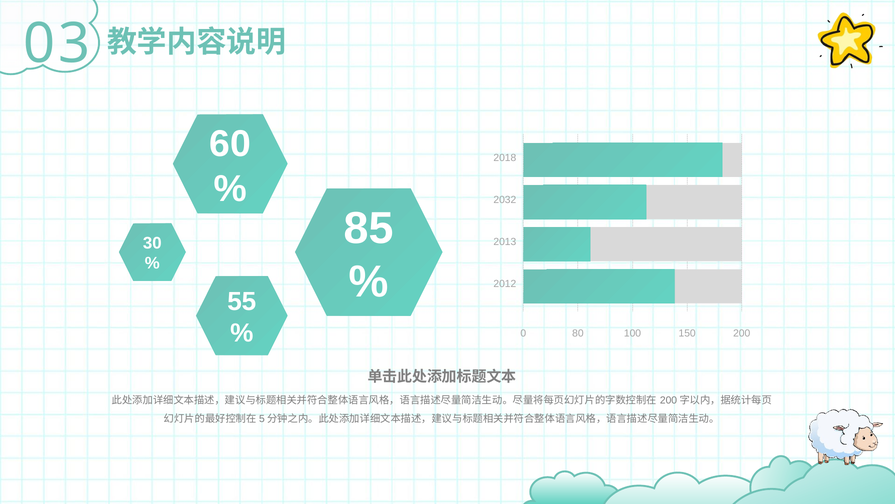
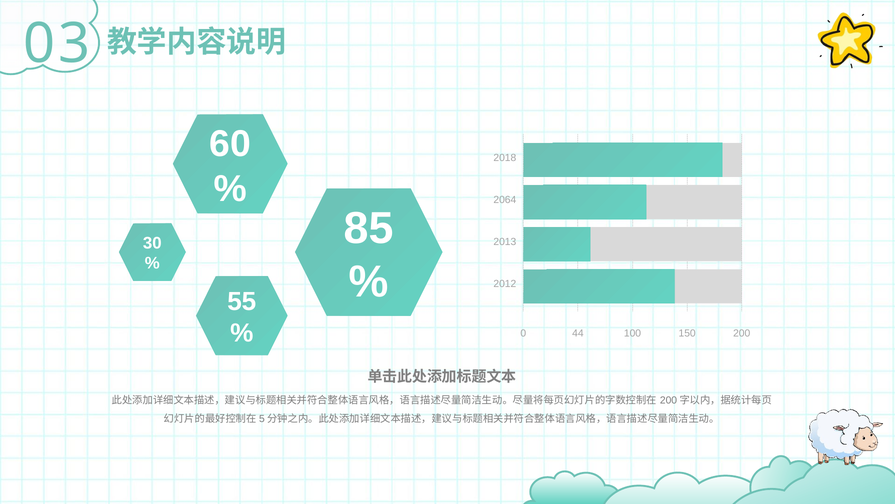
2032: 2032 -> 2064
80: 80 -> 44
